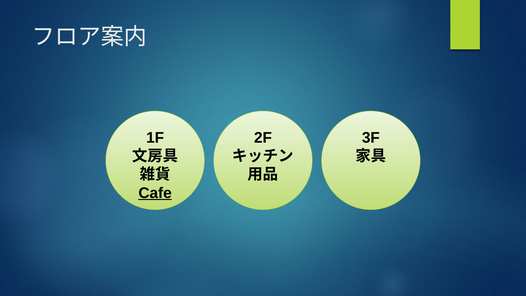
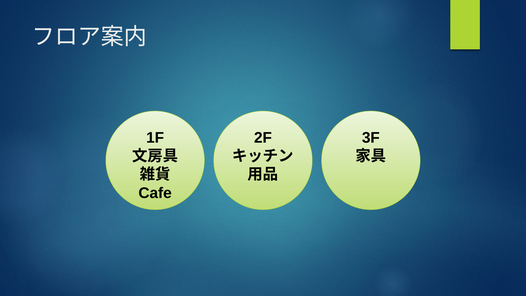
Cafe underline: present -> none
